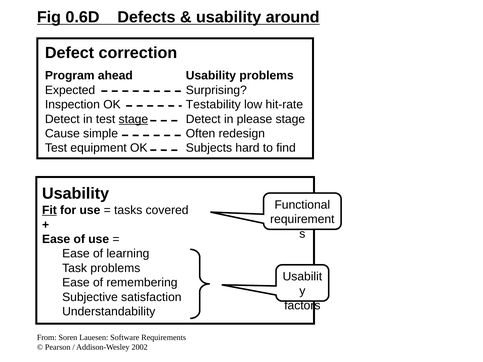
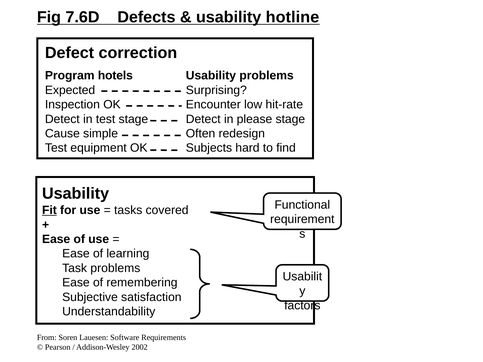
0.6D: 0.6D -> 7.6D
around: around -> hotline
ahead: ahead -> hotels
Testability: Testability -> Encounter
stage at (133, 119) underline: present -> none
